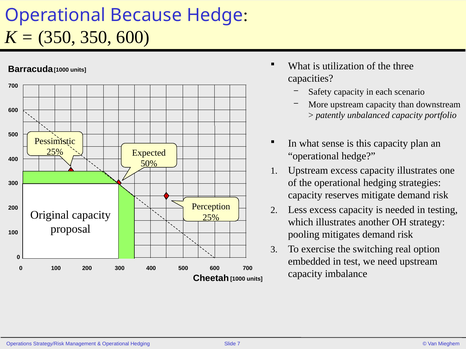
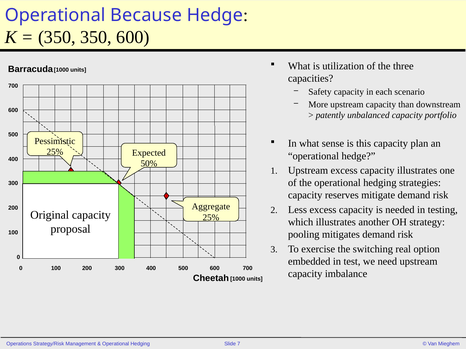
Perception: Perception -> Aggregate
